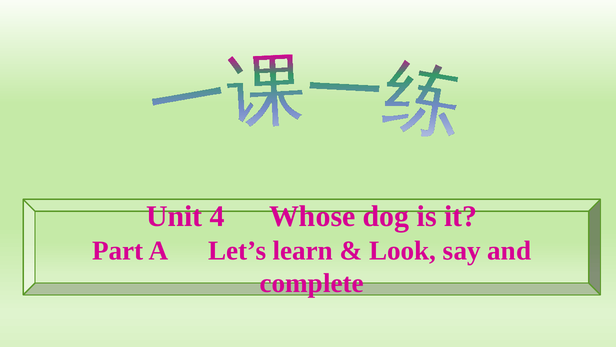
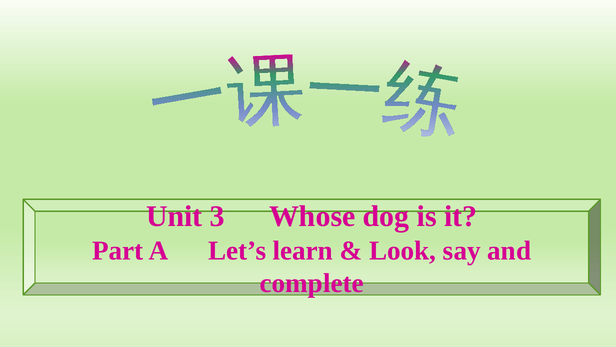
4: 4 -> 3
